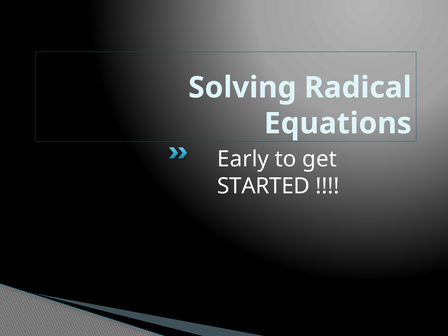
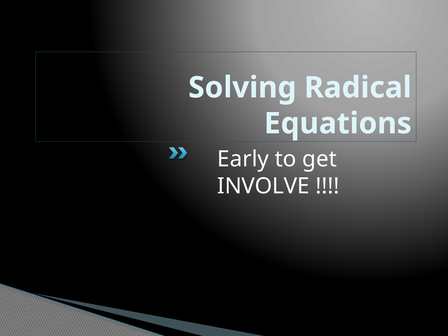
STARTED: STARTED -> INVOLVE
